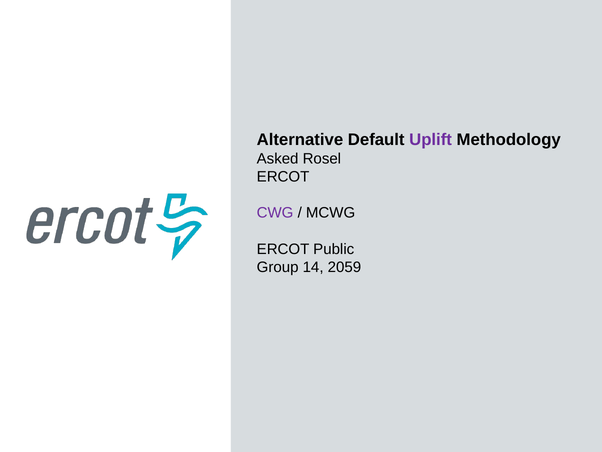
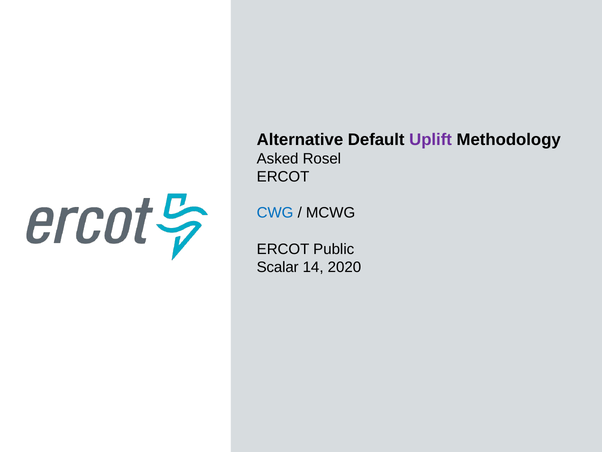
CWG colour: purple -> blue
Group: Group -> Scalar
2059: 2059 -> 2020
